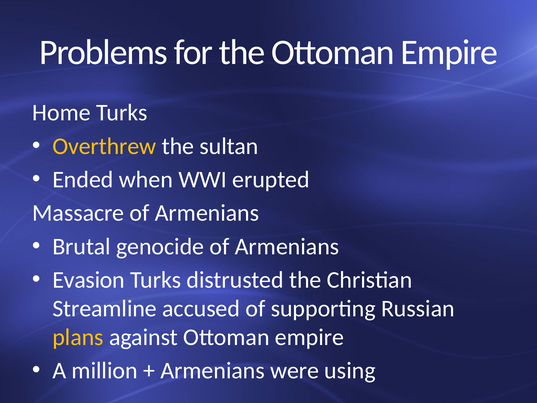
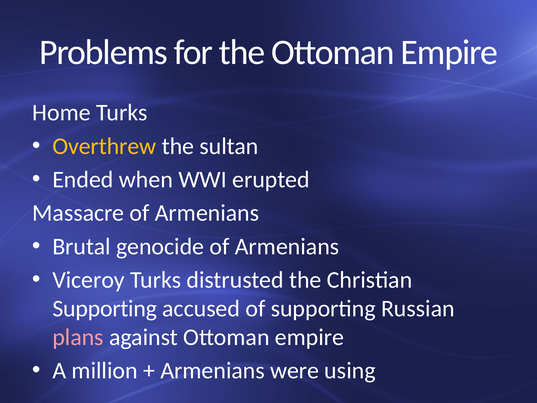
Evasion: Evasion -> Viceroy
Streamline at (105, 308): Streamline -> Supporting
plans colour: yellow -> pink
